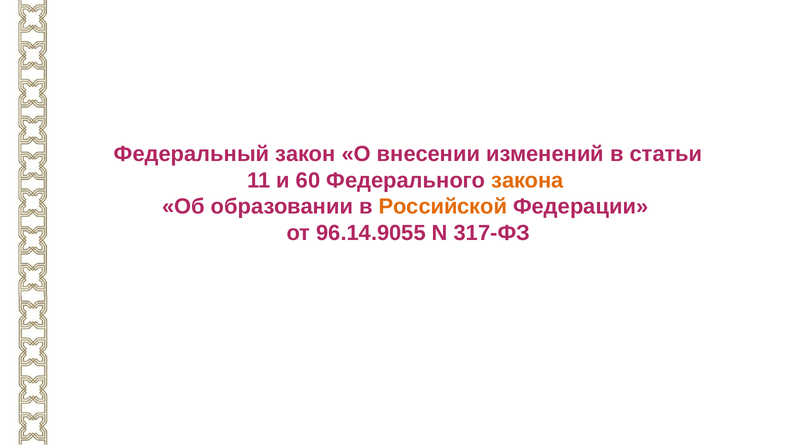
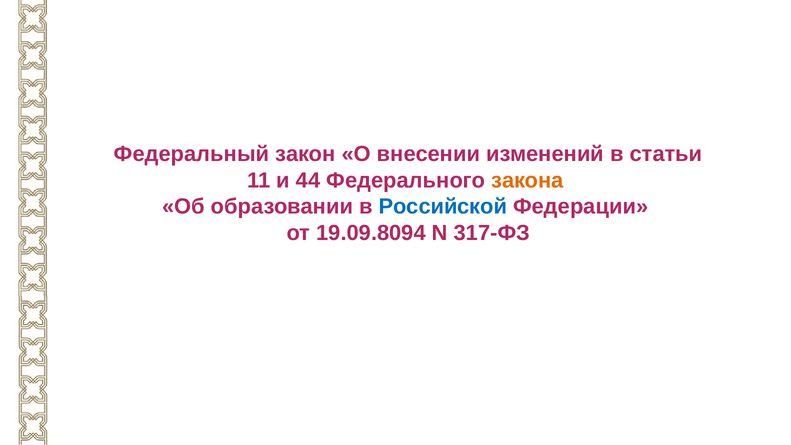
60: 60 -> 44
Российской colour: orange -> blue
96.14.9055: 96.14.9055 -> 19.09.8094
